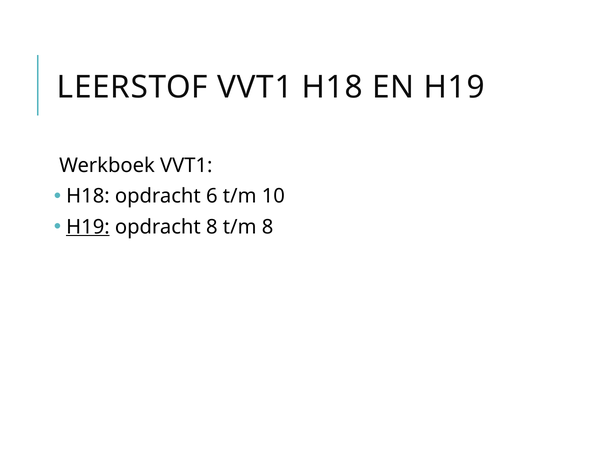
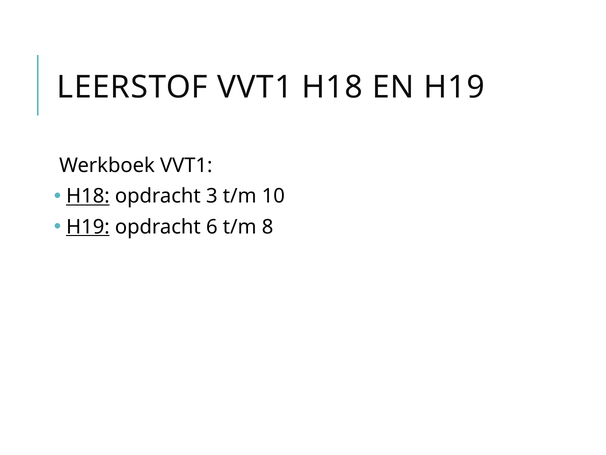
H18 at (88, 196) underline: none -> present
6: 6 -> 3
opdracht 8: 8 -> 6
